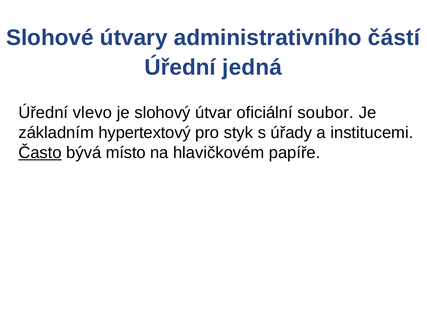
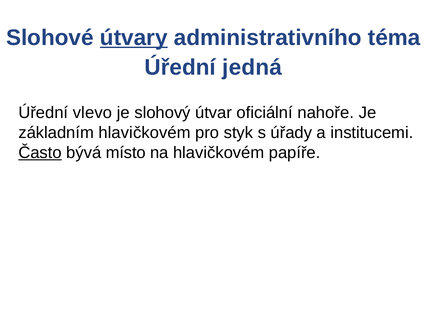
útvary underline: none -> present
částí: částí -> téma
soubor: soubor -> nahoře
základním hypertextový: hypertextový -> hlavičkovém
